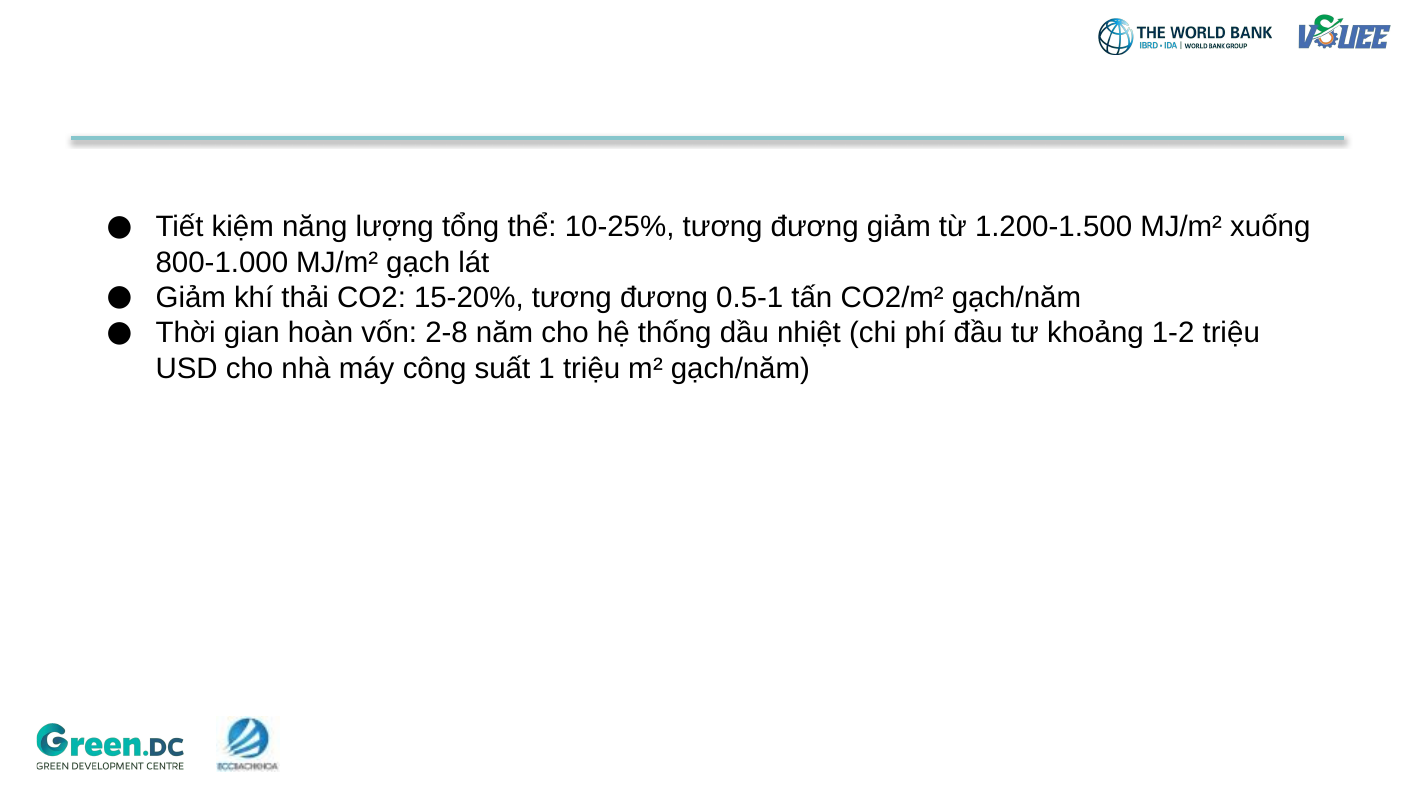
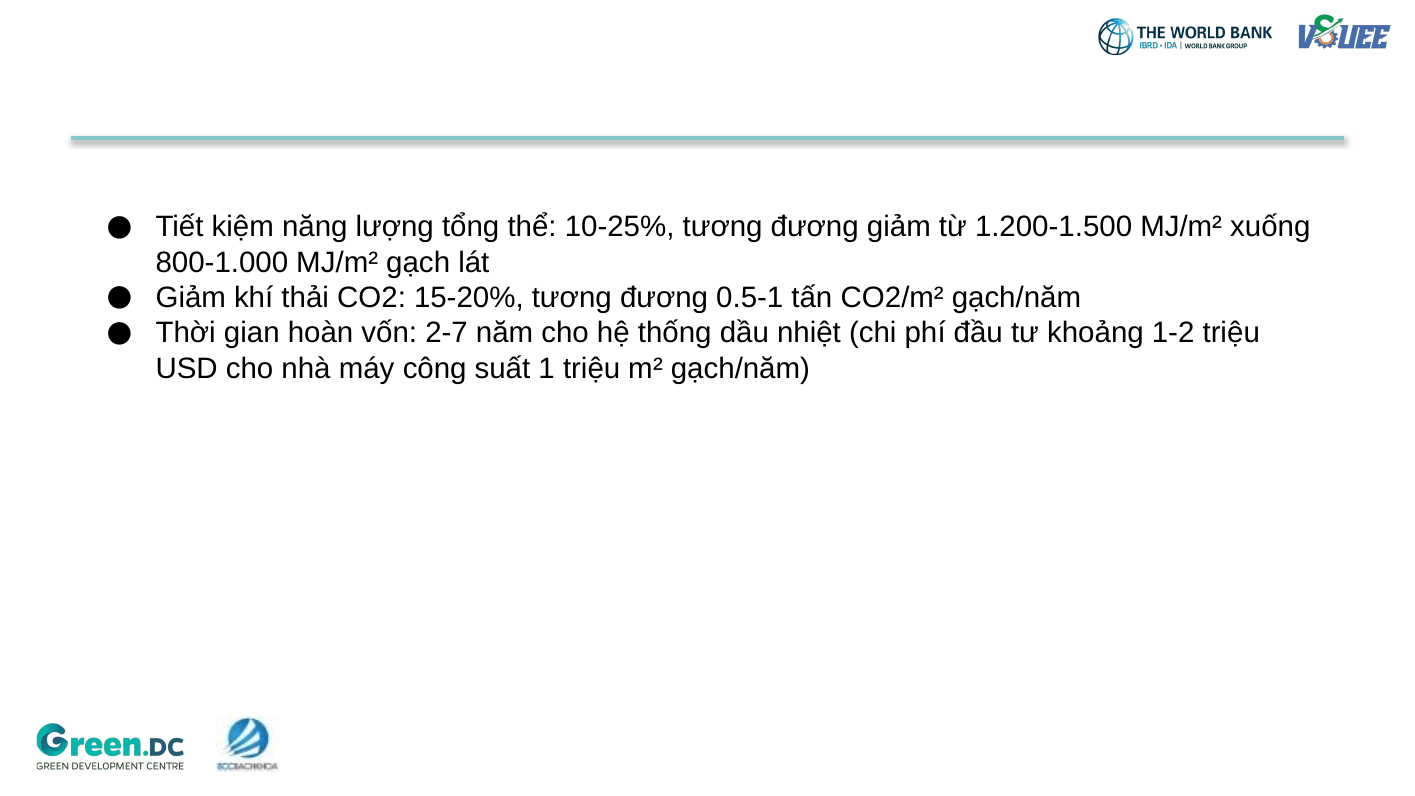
2-8: 2-8 -> 2-7
